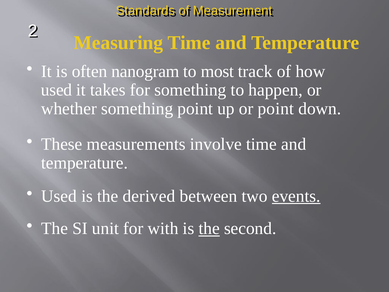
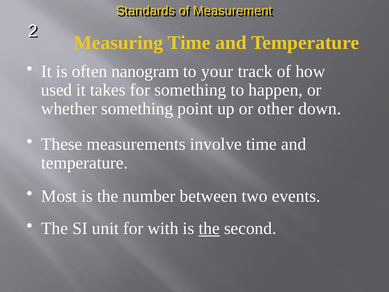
most: most -> your
or point: point -> other
Used at (59, 196): Used -> Most
derived: derived -> number
events underline: present -> none
